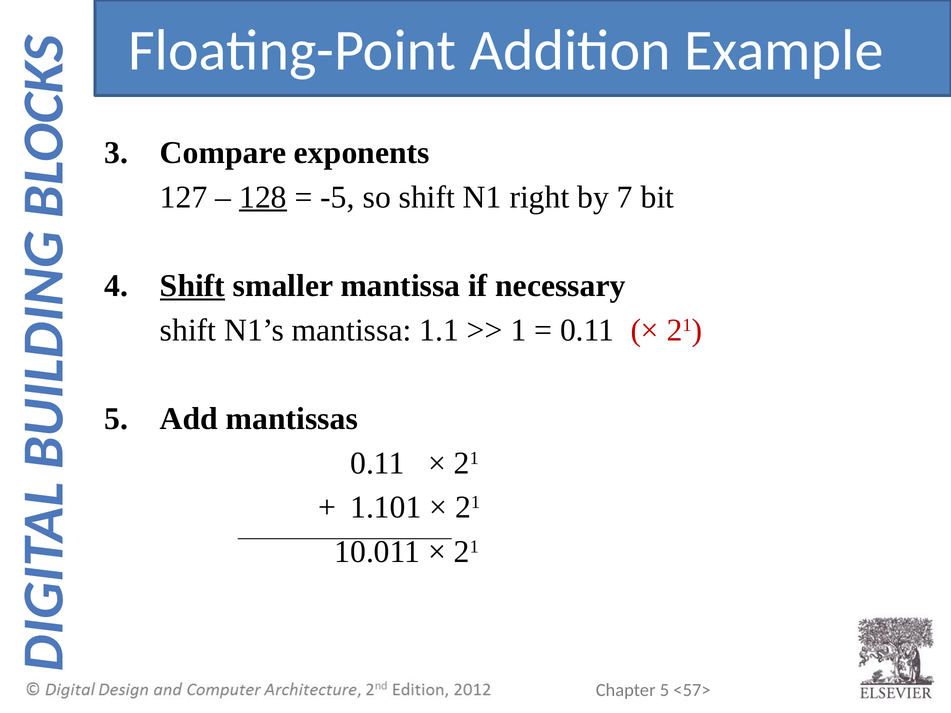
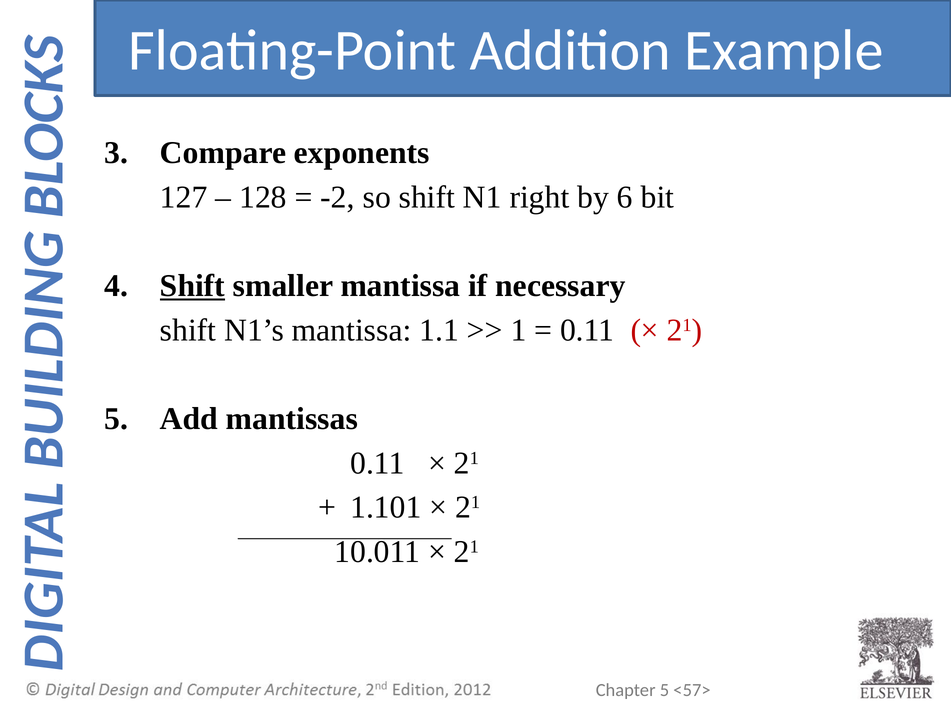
128 underline: present -> none
-5: -5 -> -2
7: 7 -> 6
